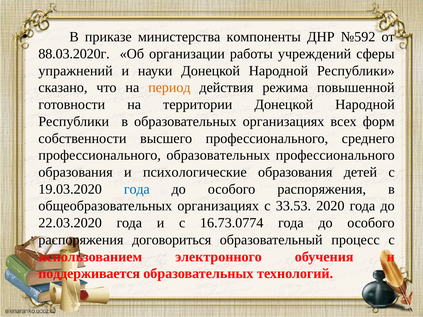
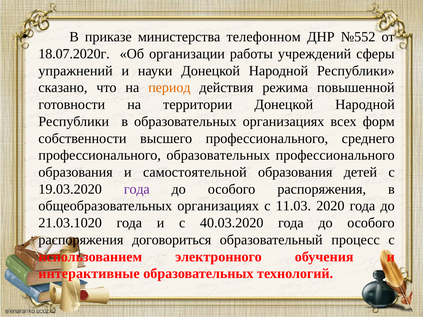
компоненты: компоненты -> телефонном
№592: №592 -> №552
88.03.2020г: 88.03.2020г -> 18.07.2020г
психологические: психологические -> самостоятельной
года at (137, 189) colour: blue -> purple
33.53: 33.53 -> 11.03
22.03.2020: 22.03.2020 -> 21.03.1020
16.73.0774: 16.73.0774 -> 40.03.2020
поддерживается: поддерживается -> интерактивные
